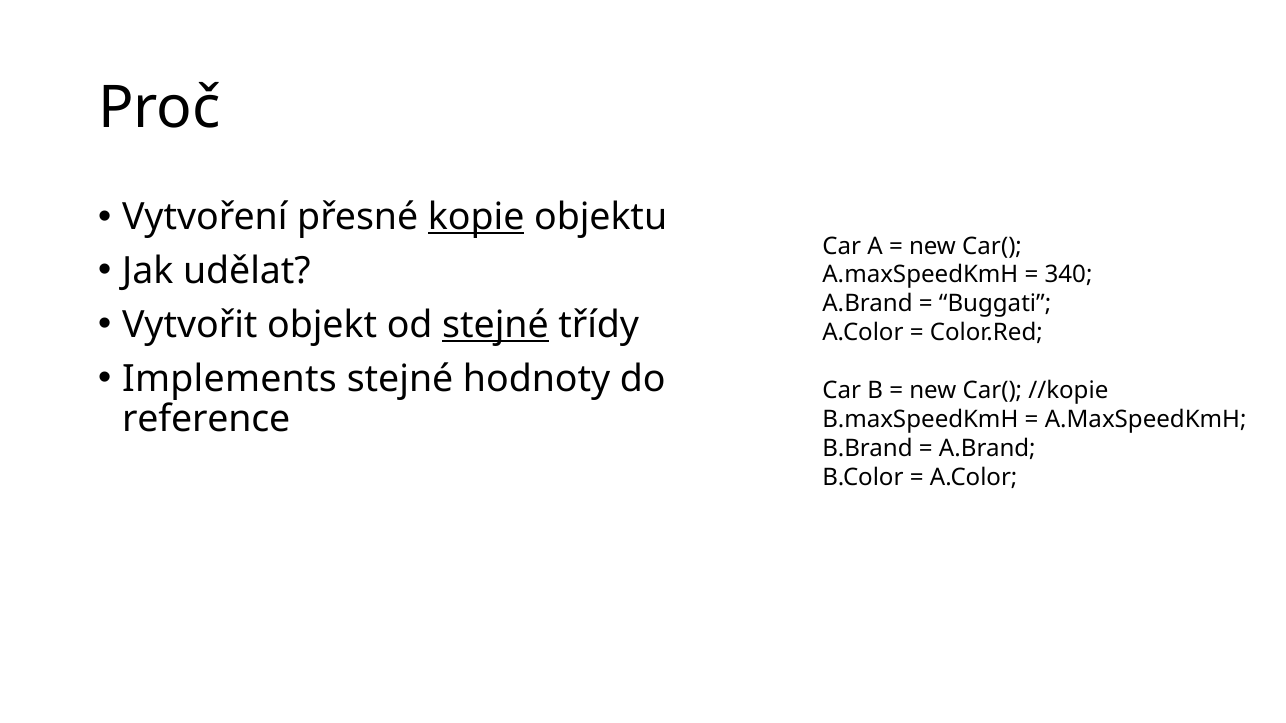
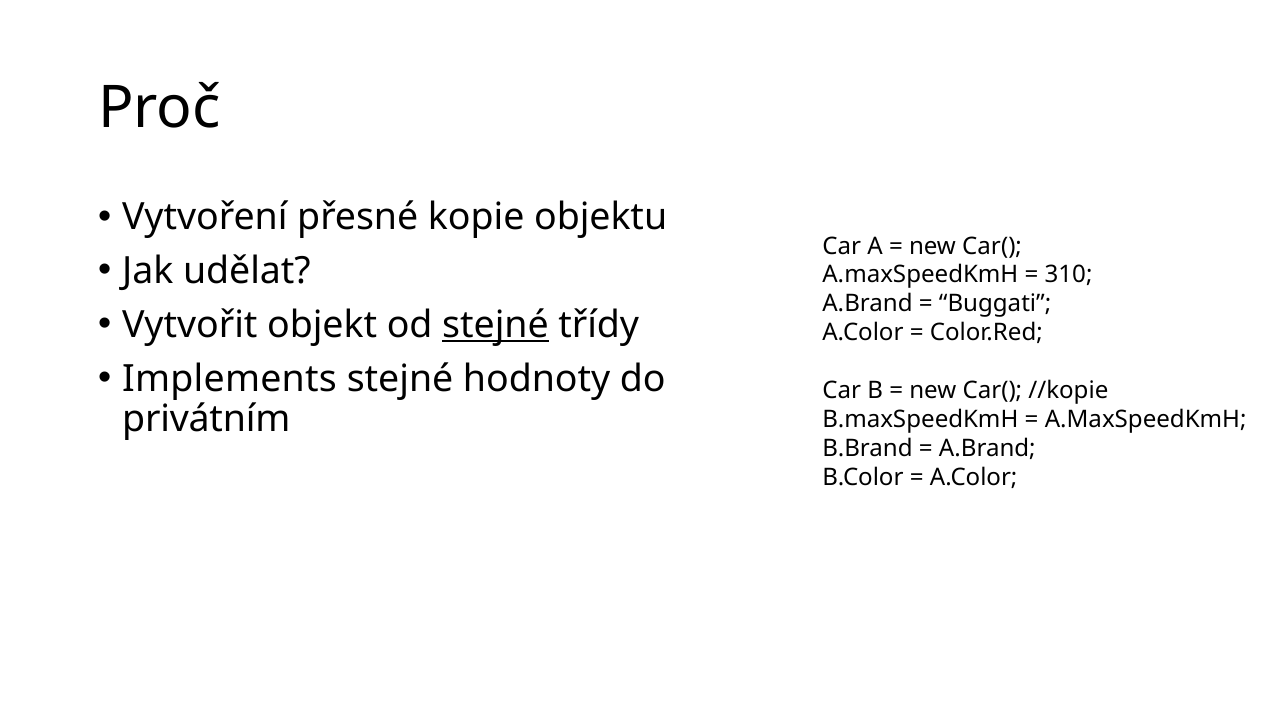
kopie underline: present -> none
340: 340 -> 310
reference: reference -> privátním
